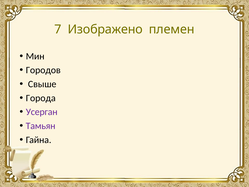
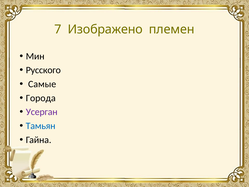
Городов: Городов -> Русского
Свыше: Свыше -> Самые
Тамьян colour: purple -> blue
